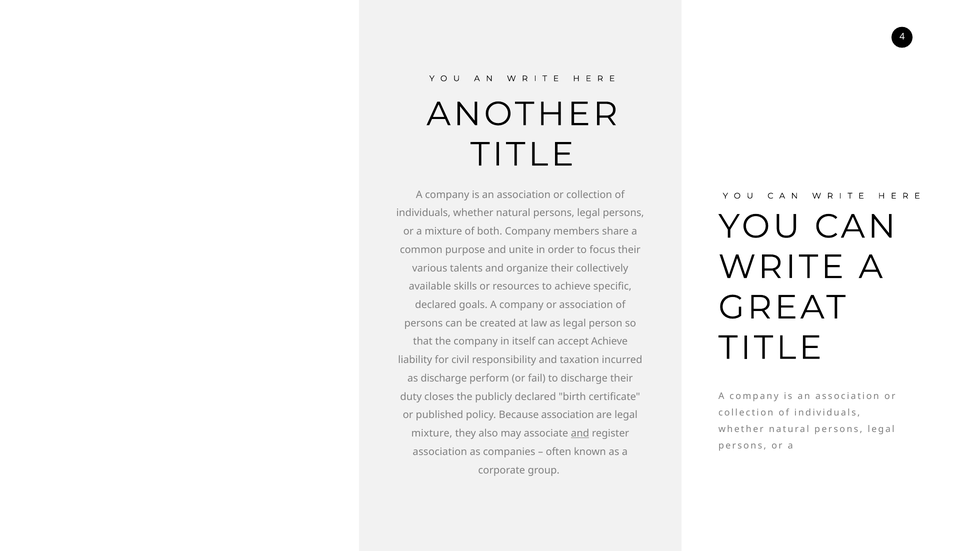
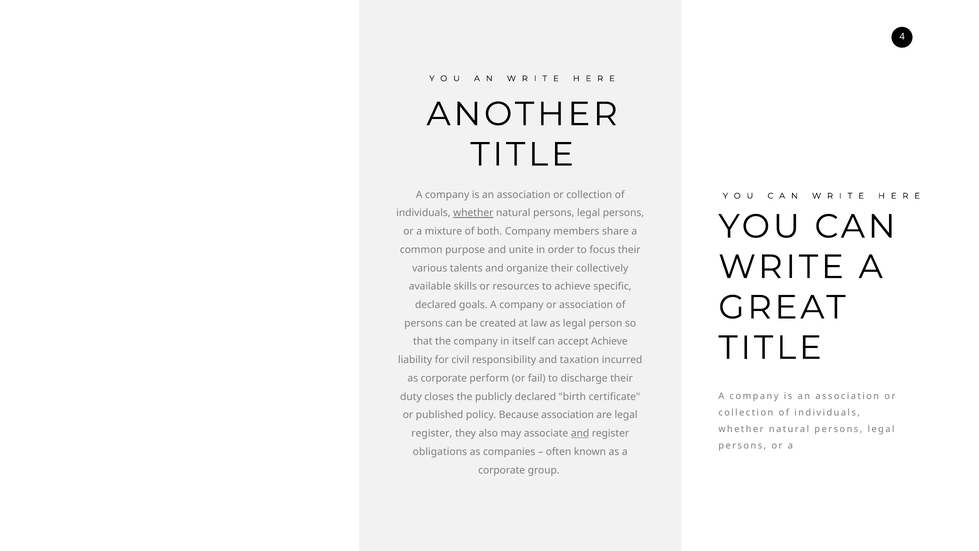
whether at (473, 213) underline: none -> present
as discharge: discharge -> corporate
mixture at (432, 433): mixture -> register
association at (440, 452): association -> obligations
